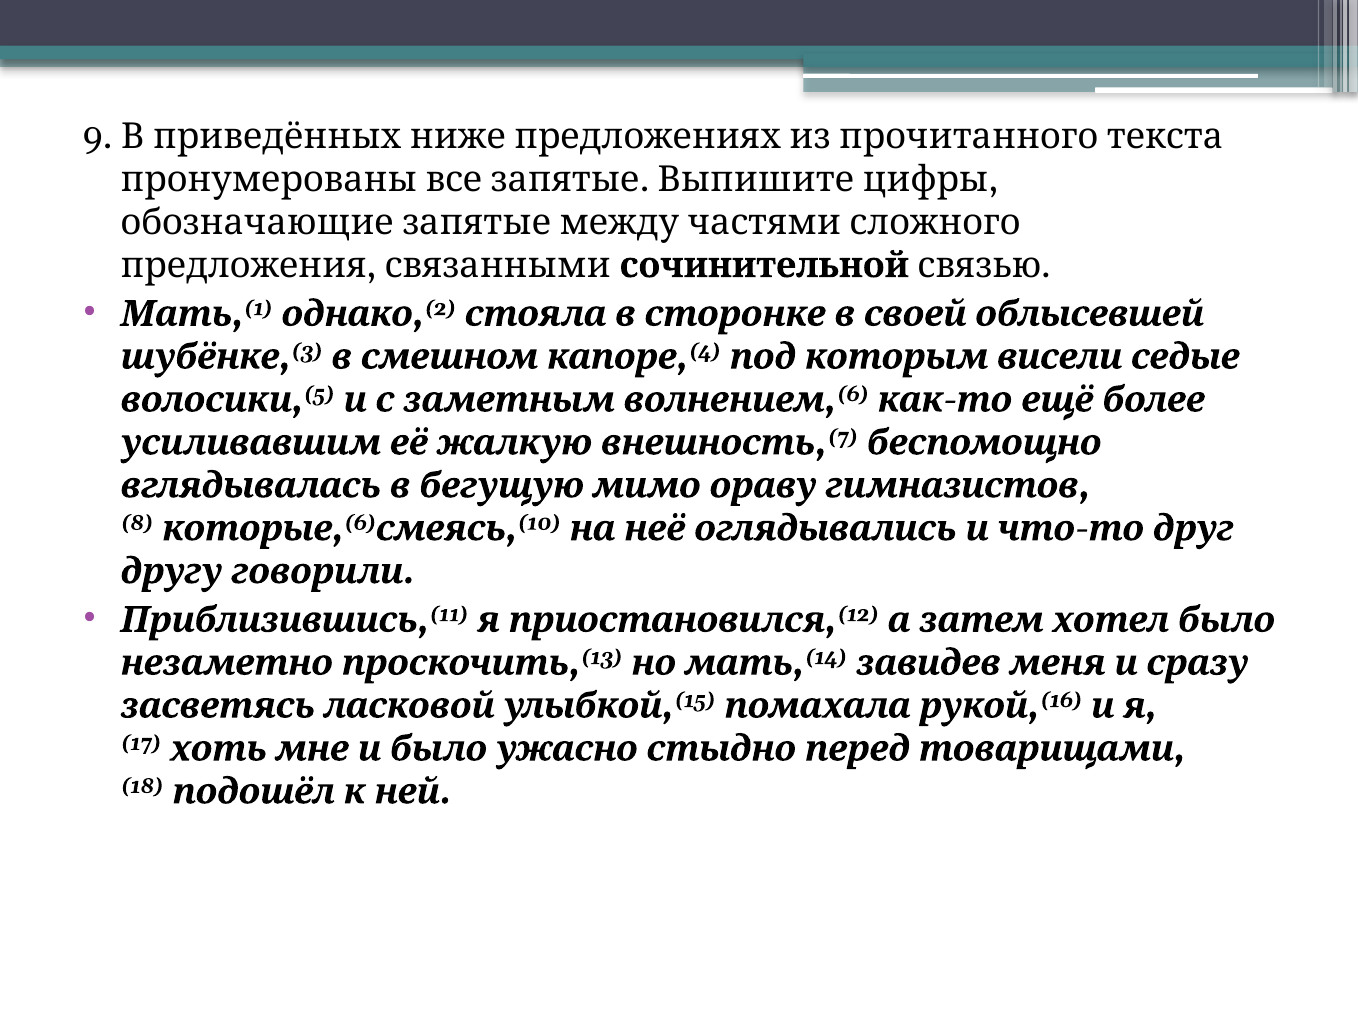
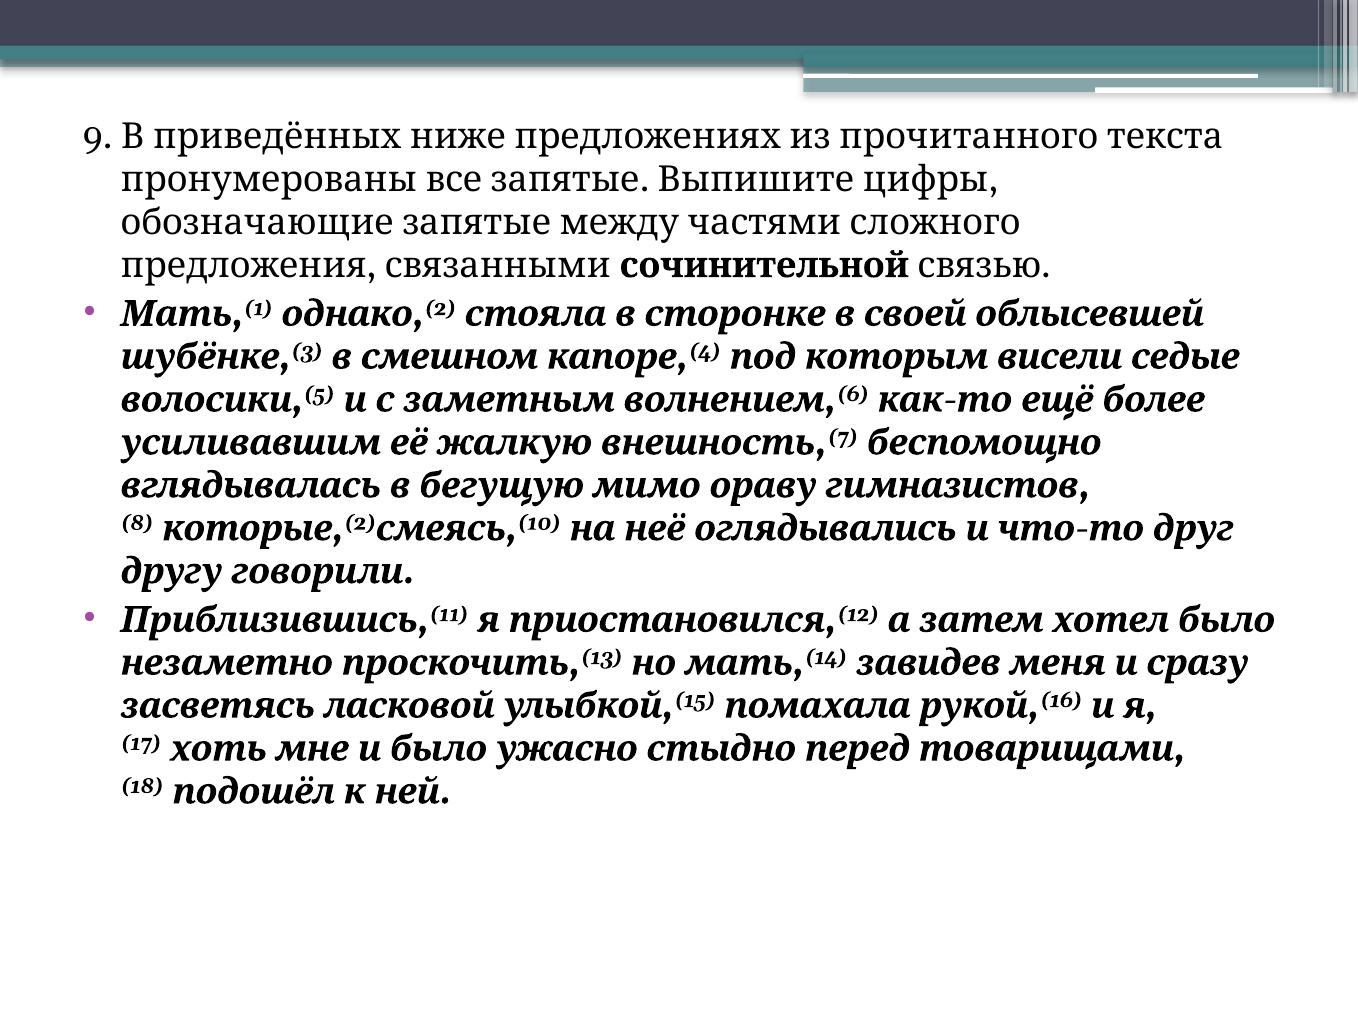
6 at (360, 523): 6 -> 2
